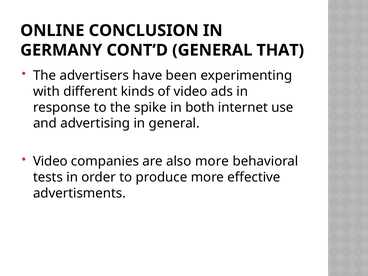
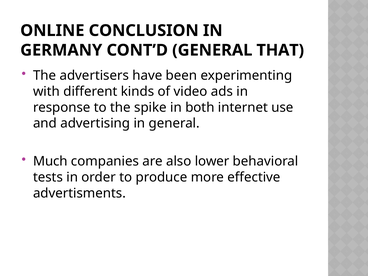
Video at (50, 161): Video -> Much
also more: more -> lower
